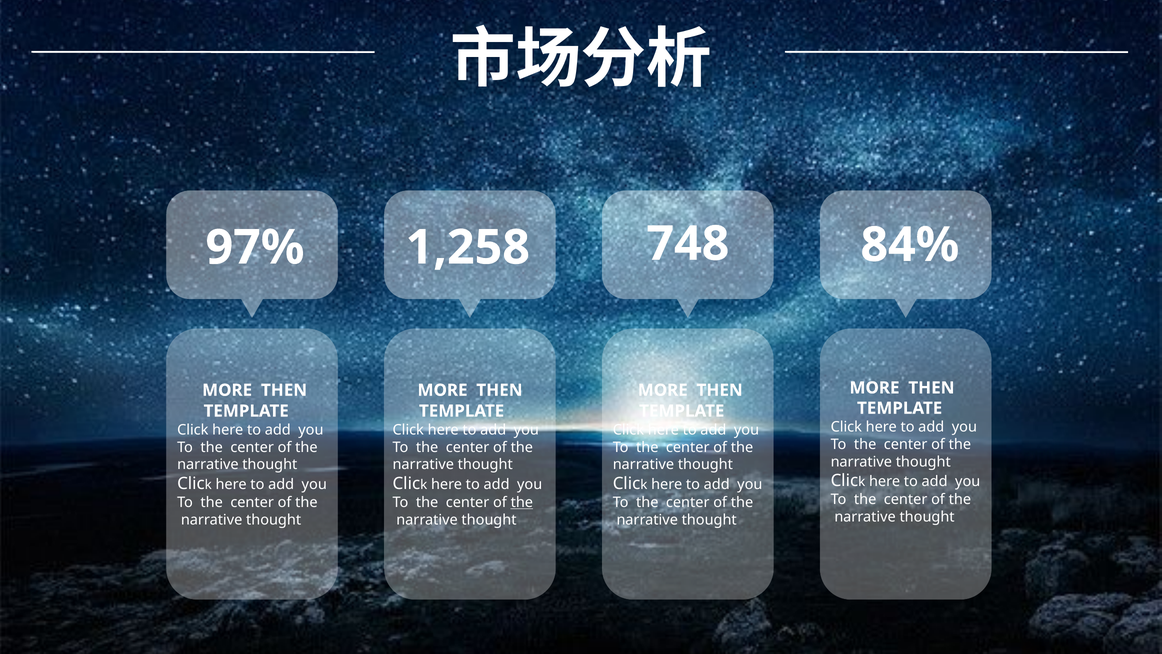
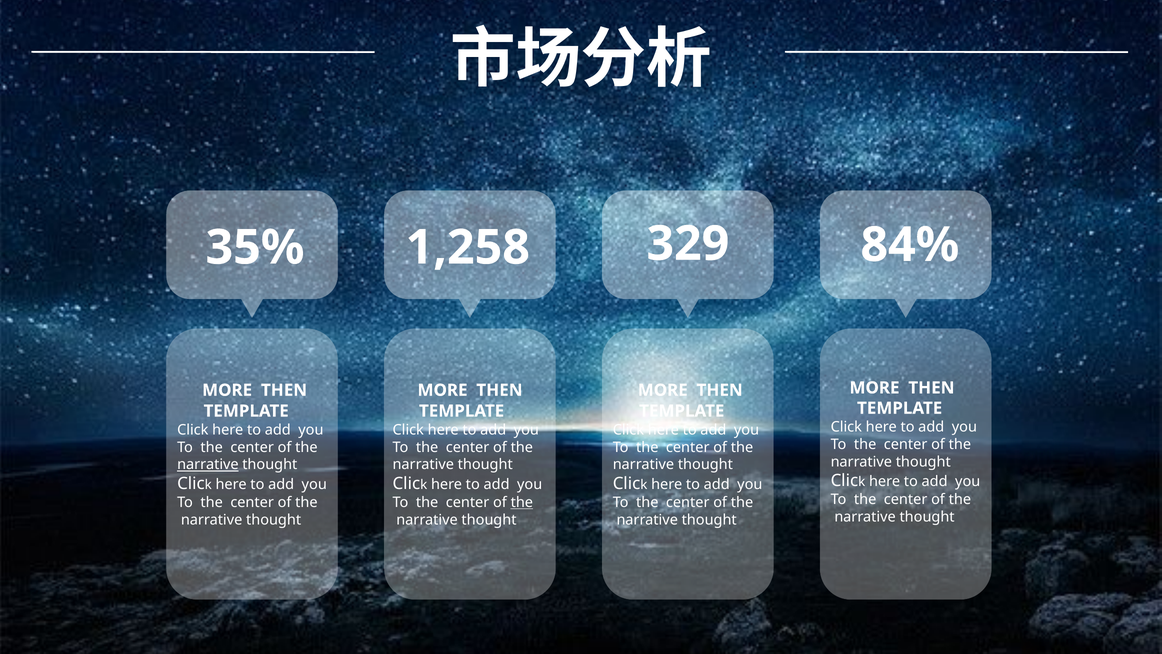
97%: 97% -> 35%
748: 748 -> 329
narrative at (208, 464) underline: none -> present
